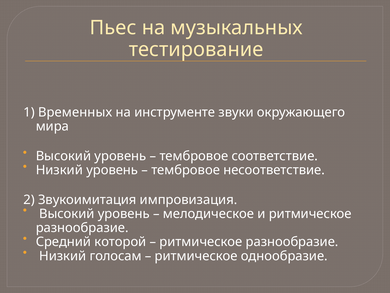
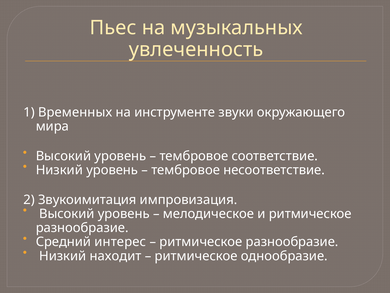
тестирование: тестирование -> увлеченность
которой: которой -> интерес
голосам: голосам -> находит
